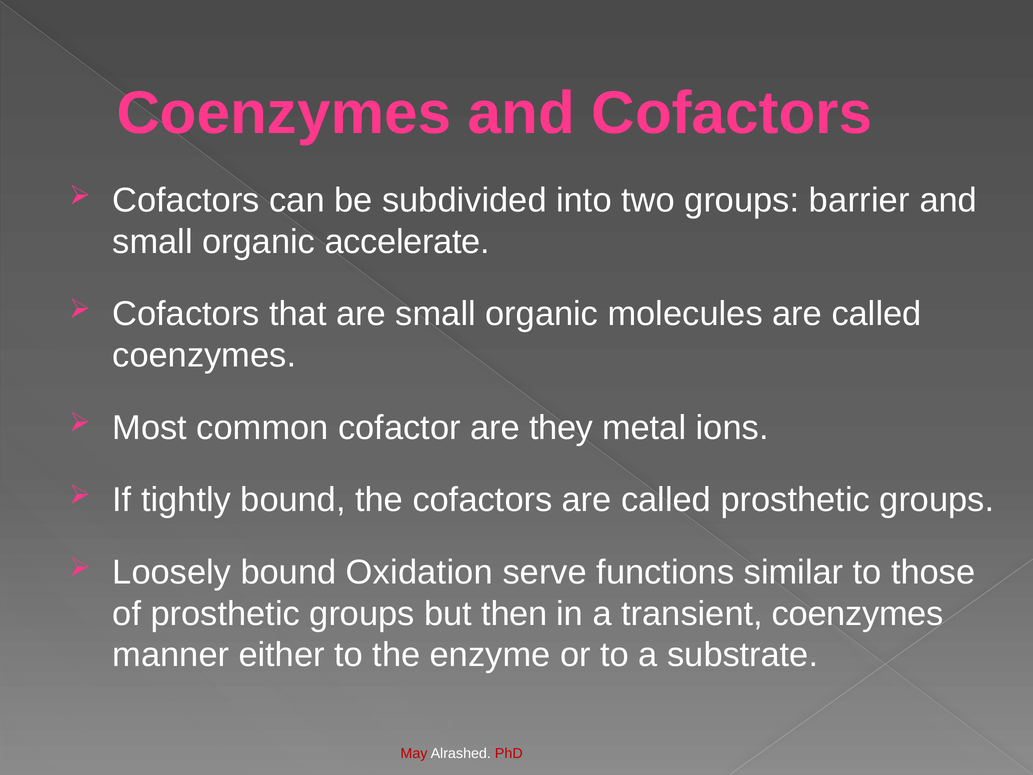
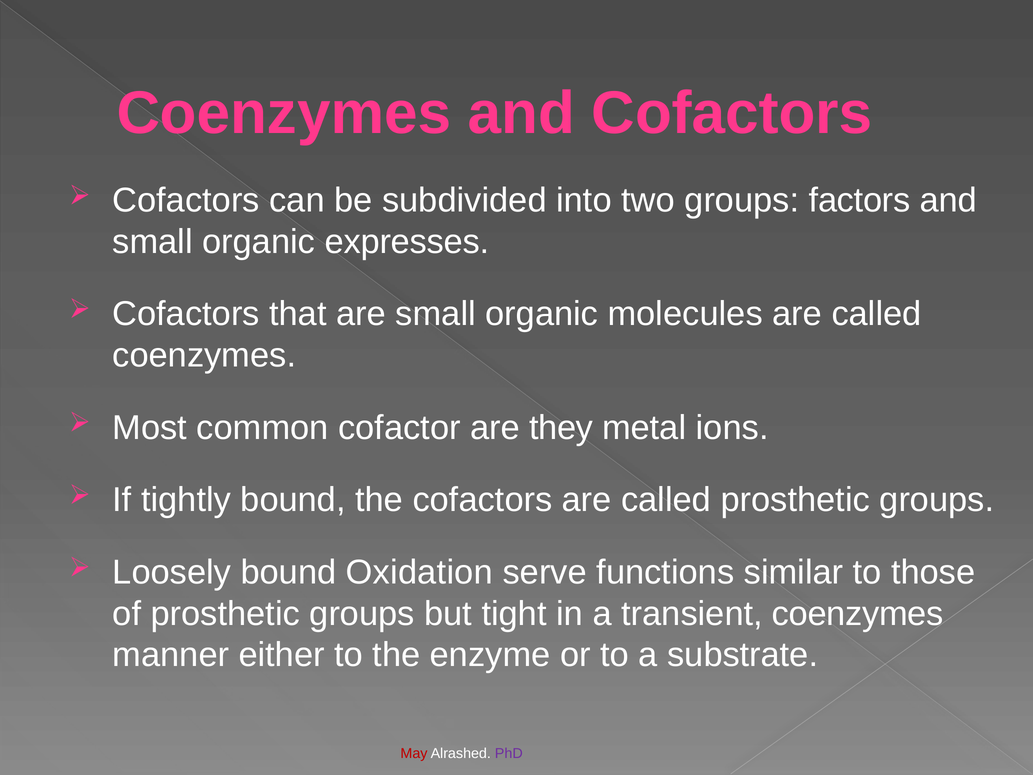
barrier: barrier -> factors
accelerate: accelerate -> expresses
then: then -> tight
PhD colour: red -> purple
